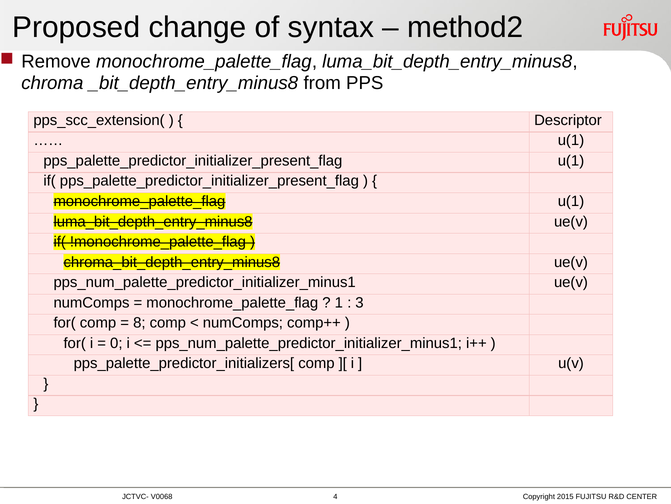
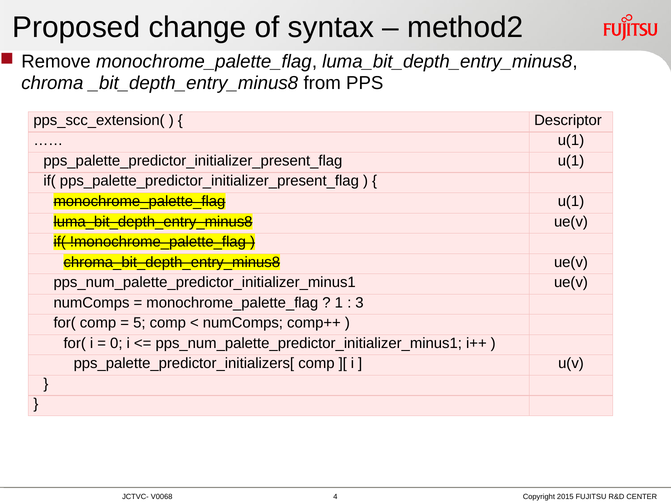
8: 8 -> 5
